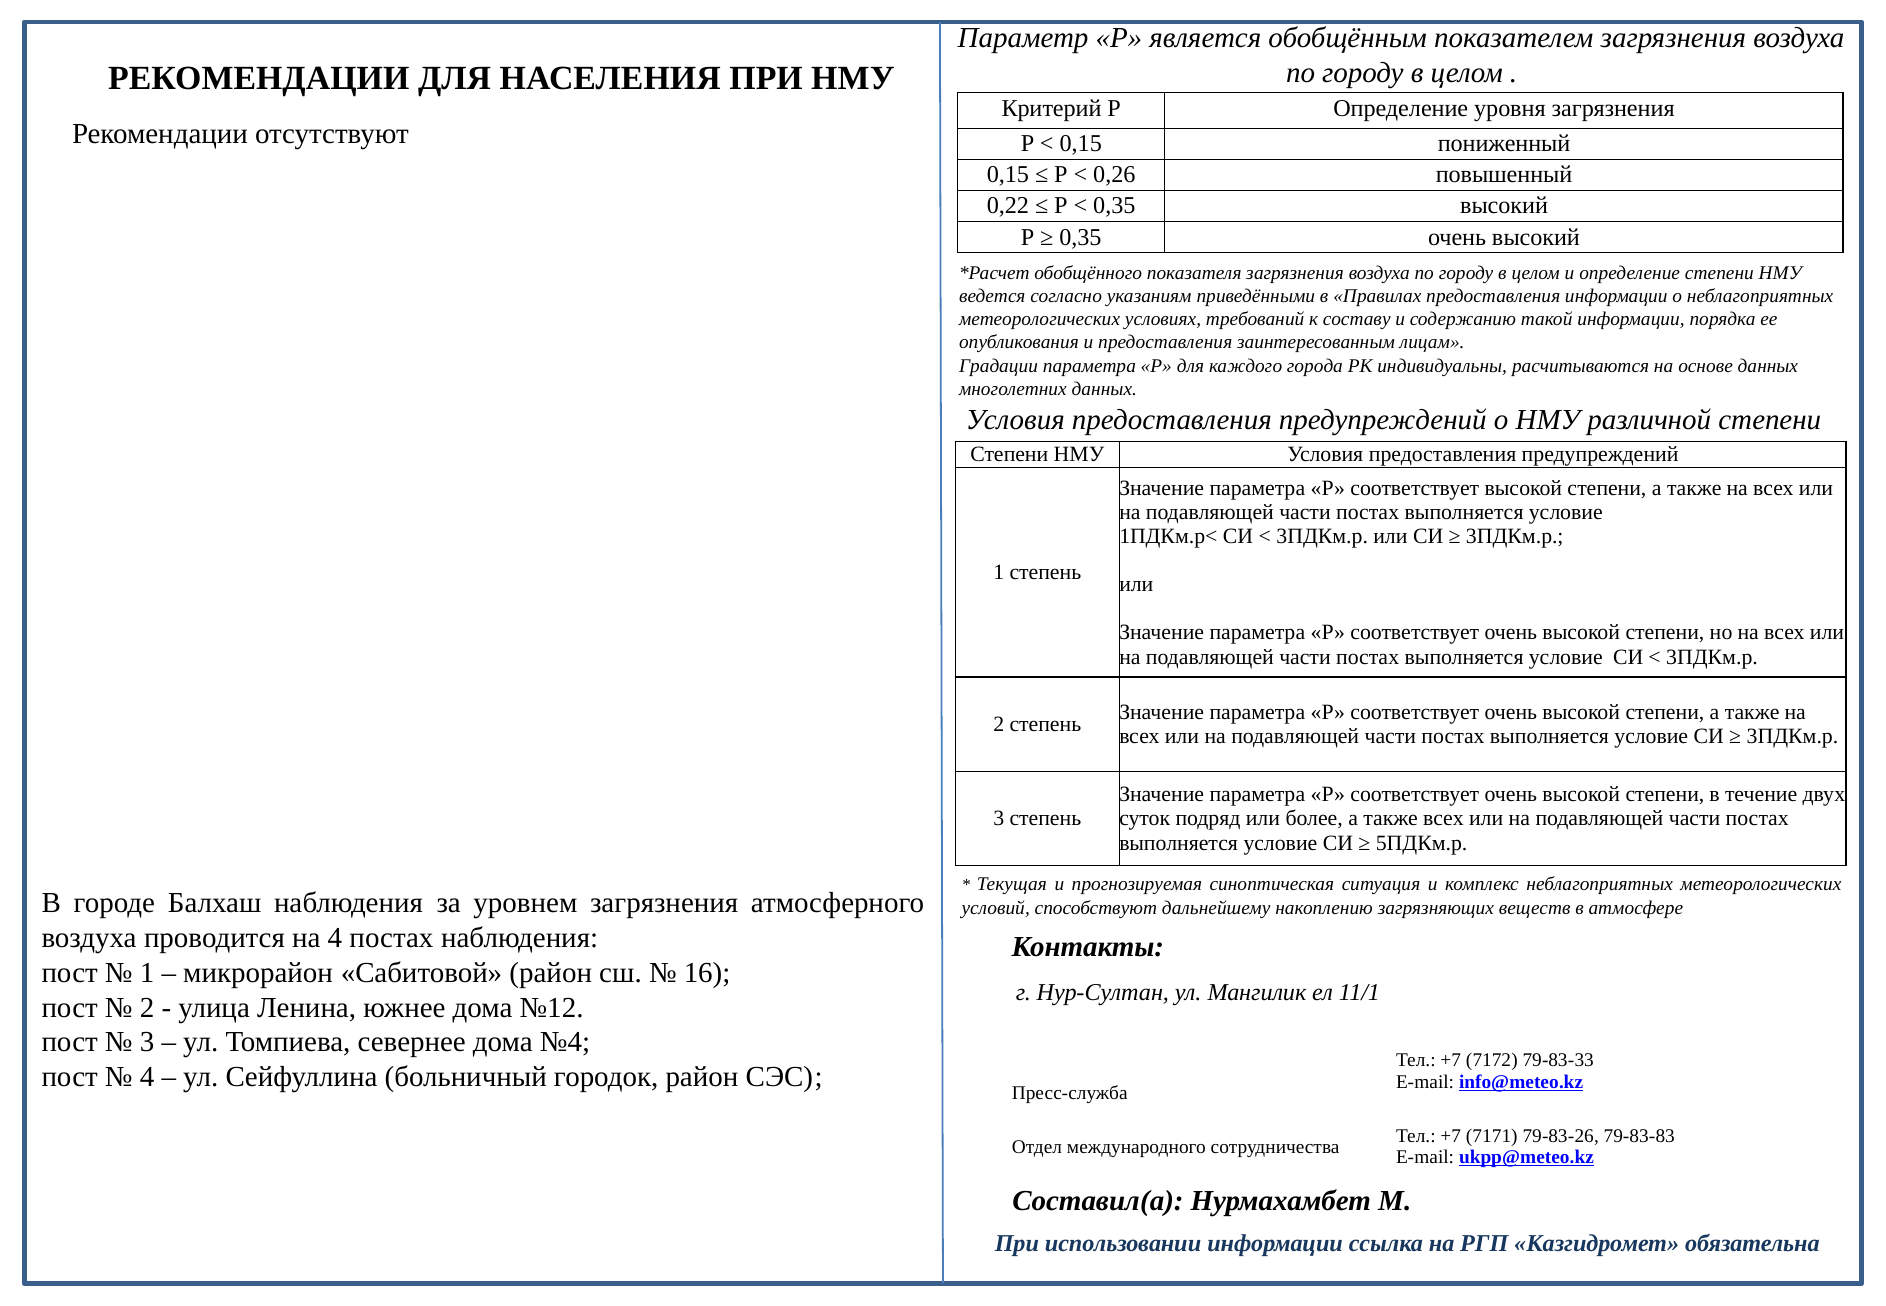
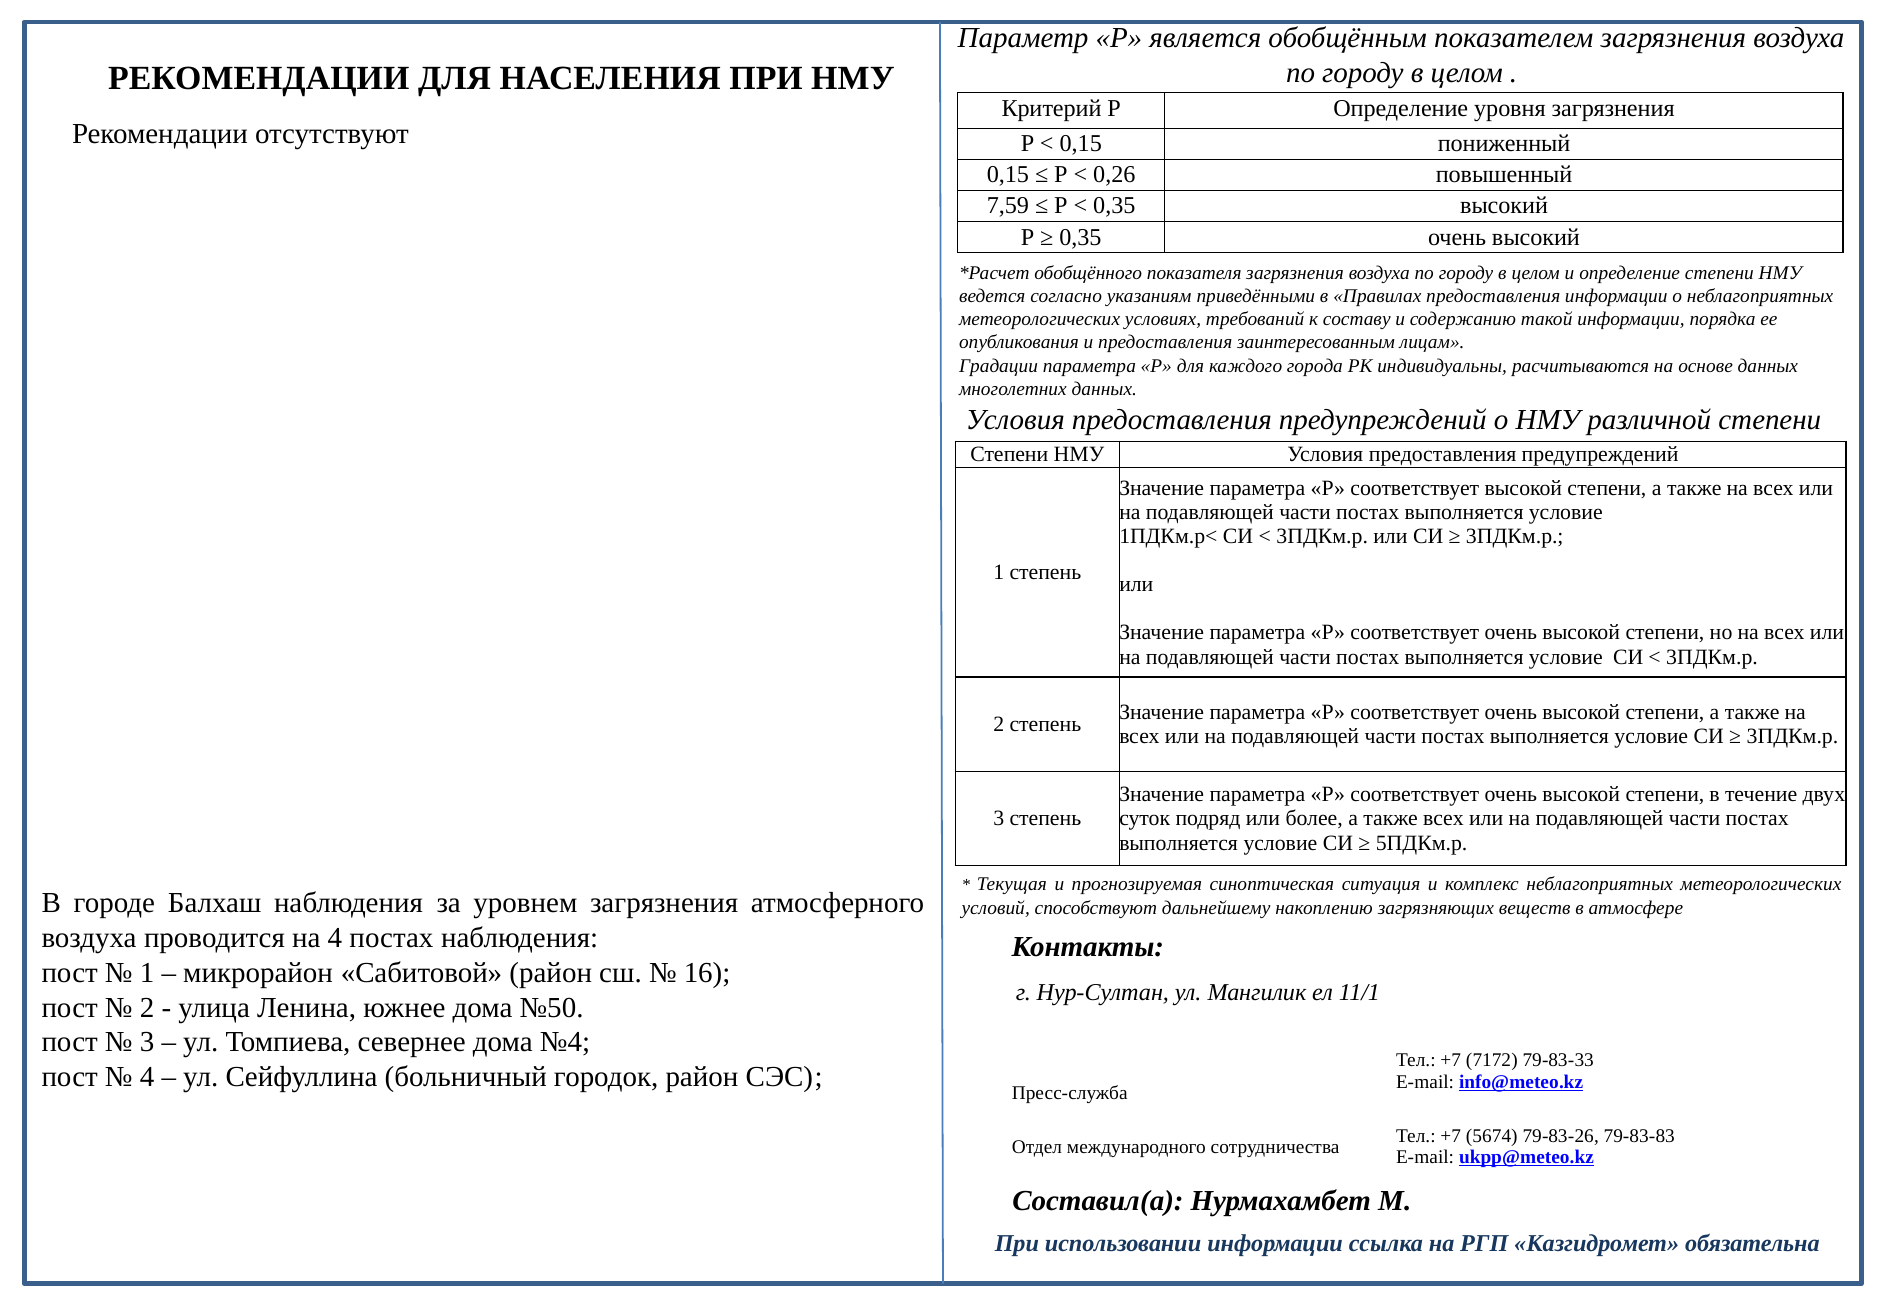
0,22: 0,22 -> 7,59
№12: №12 -> №50
7171: 7171 -> 5674
